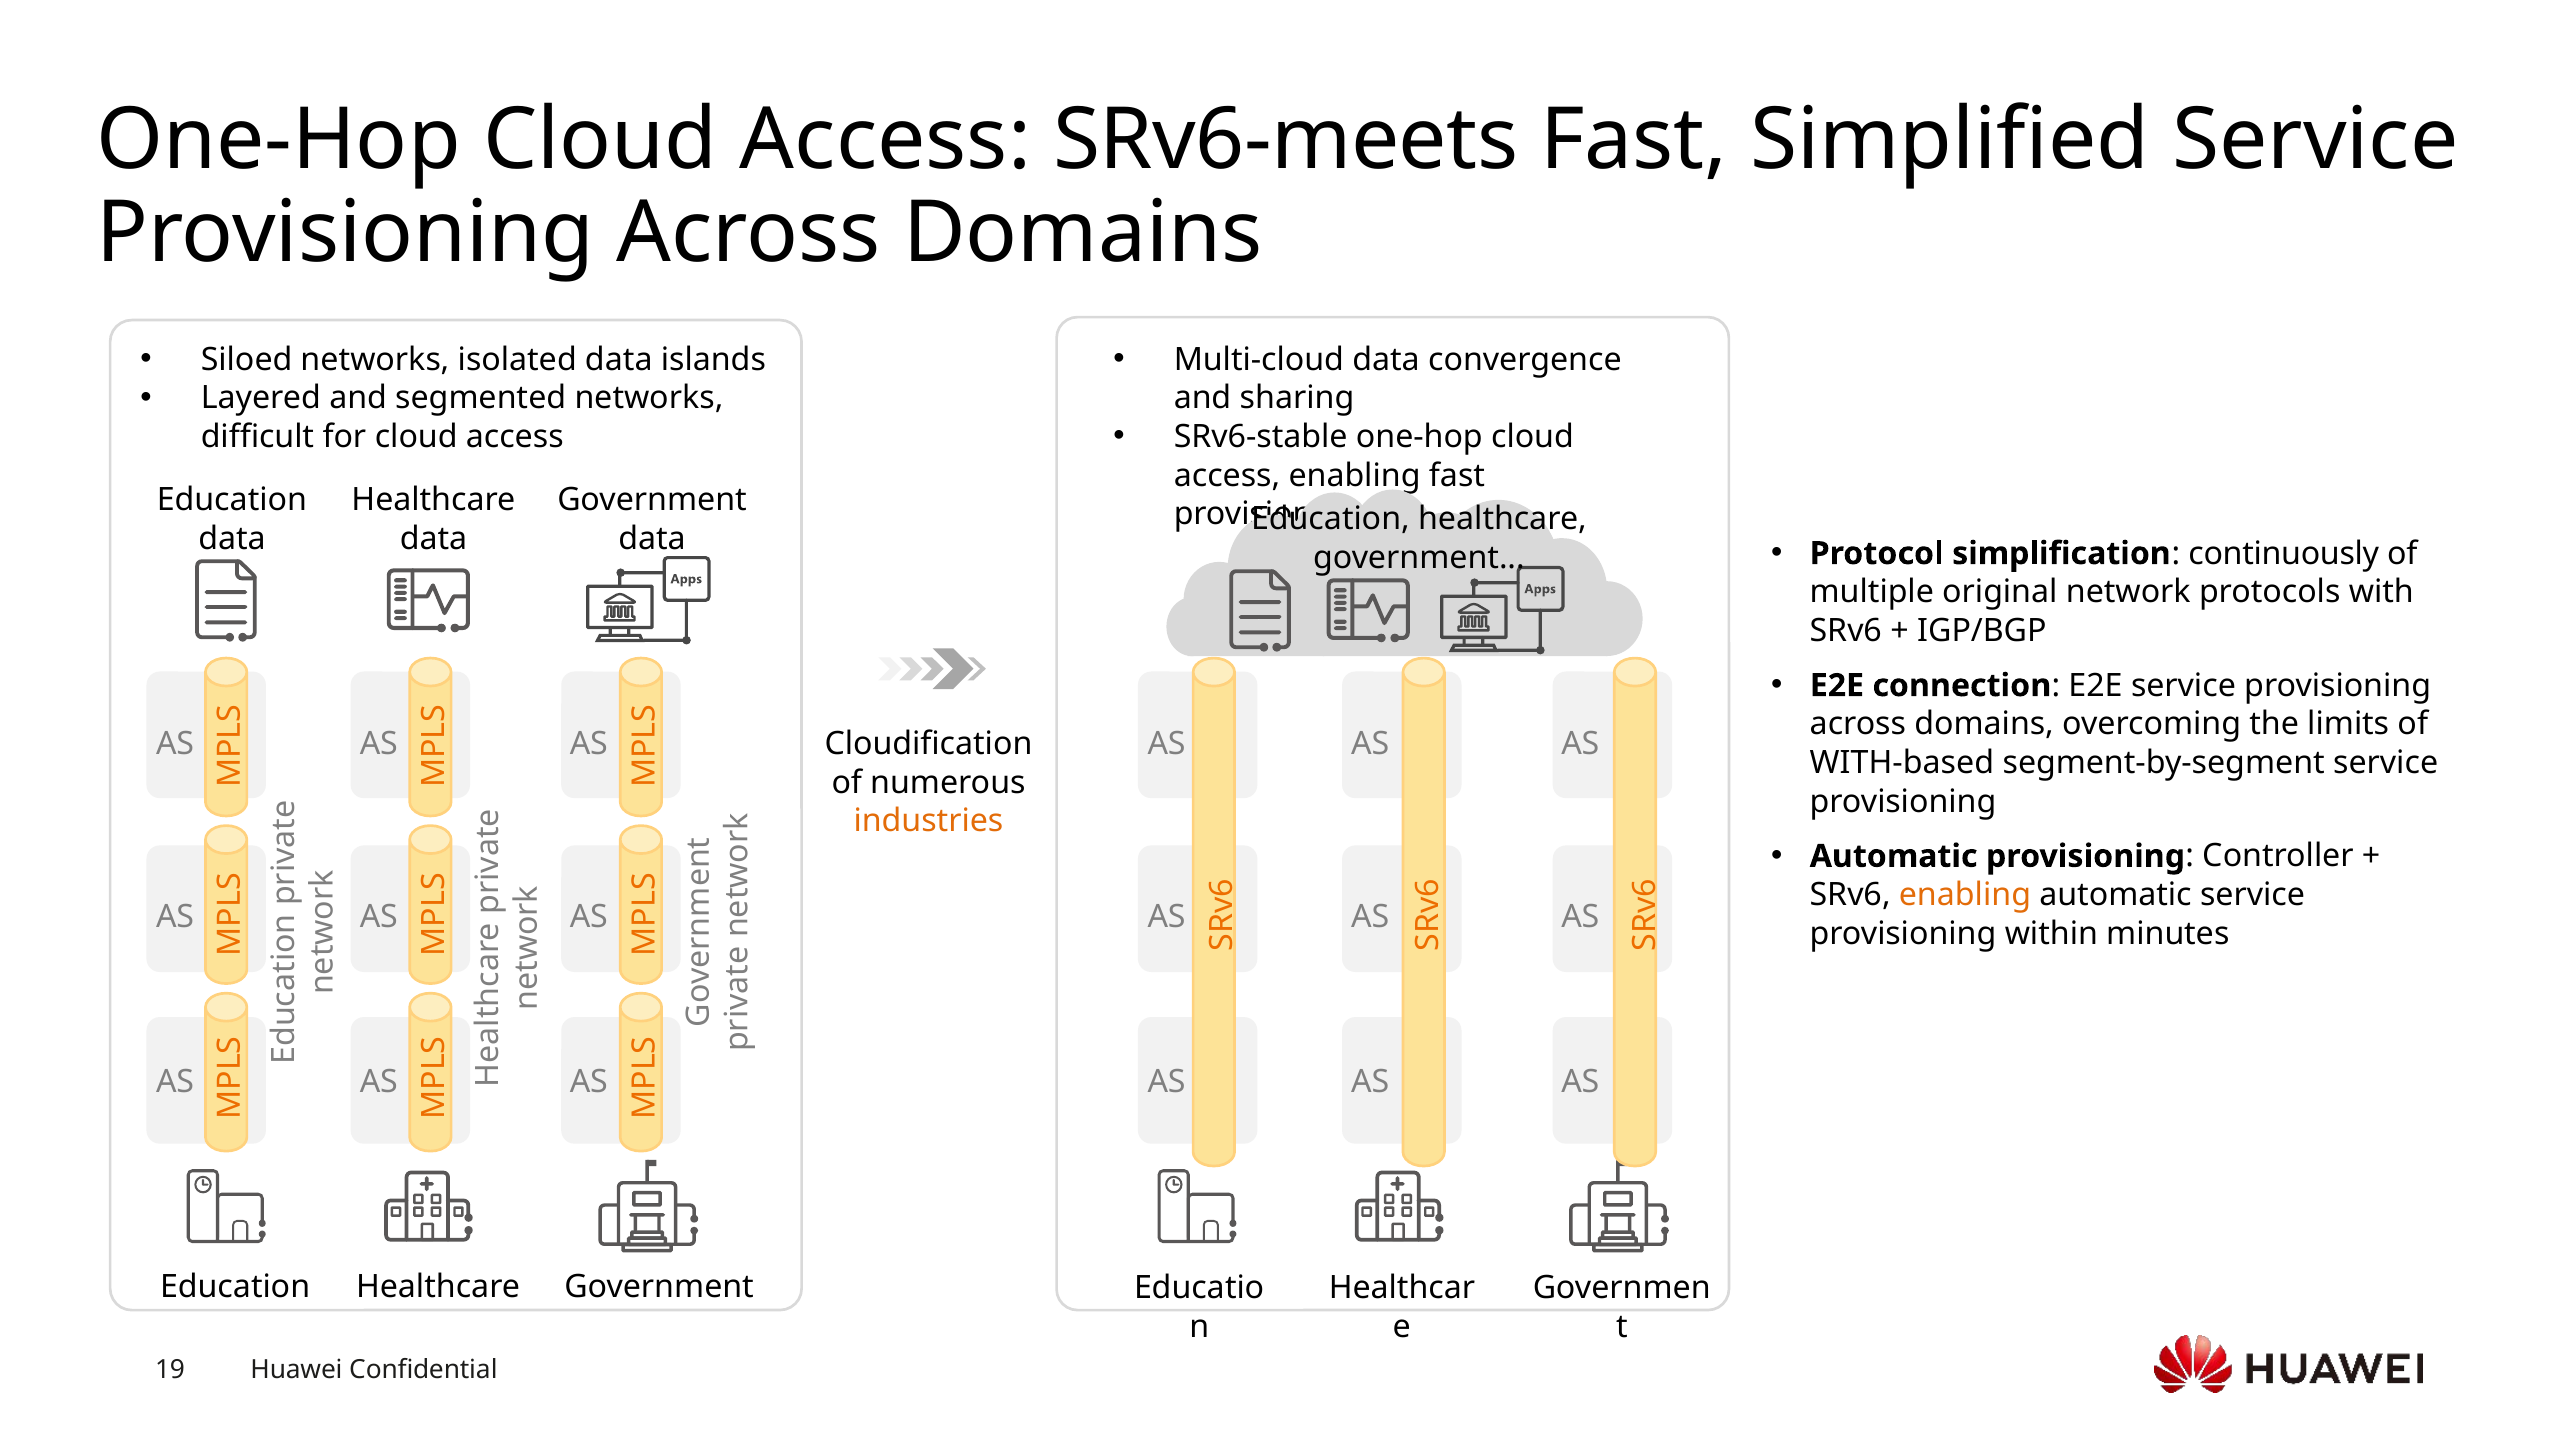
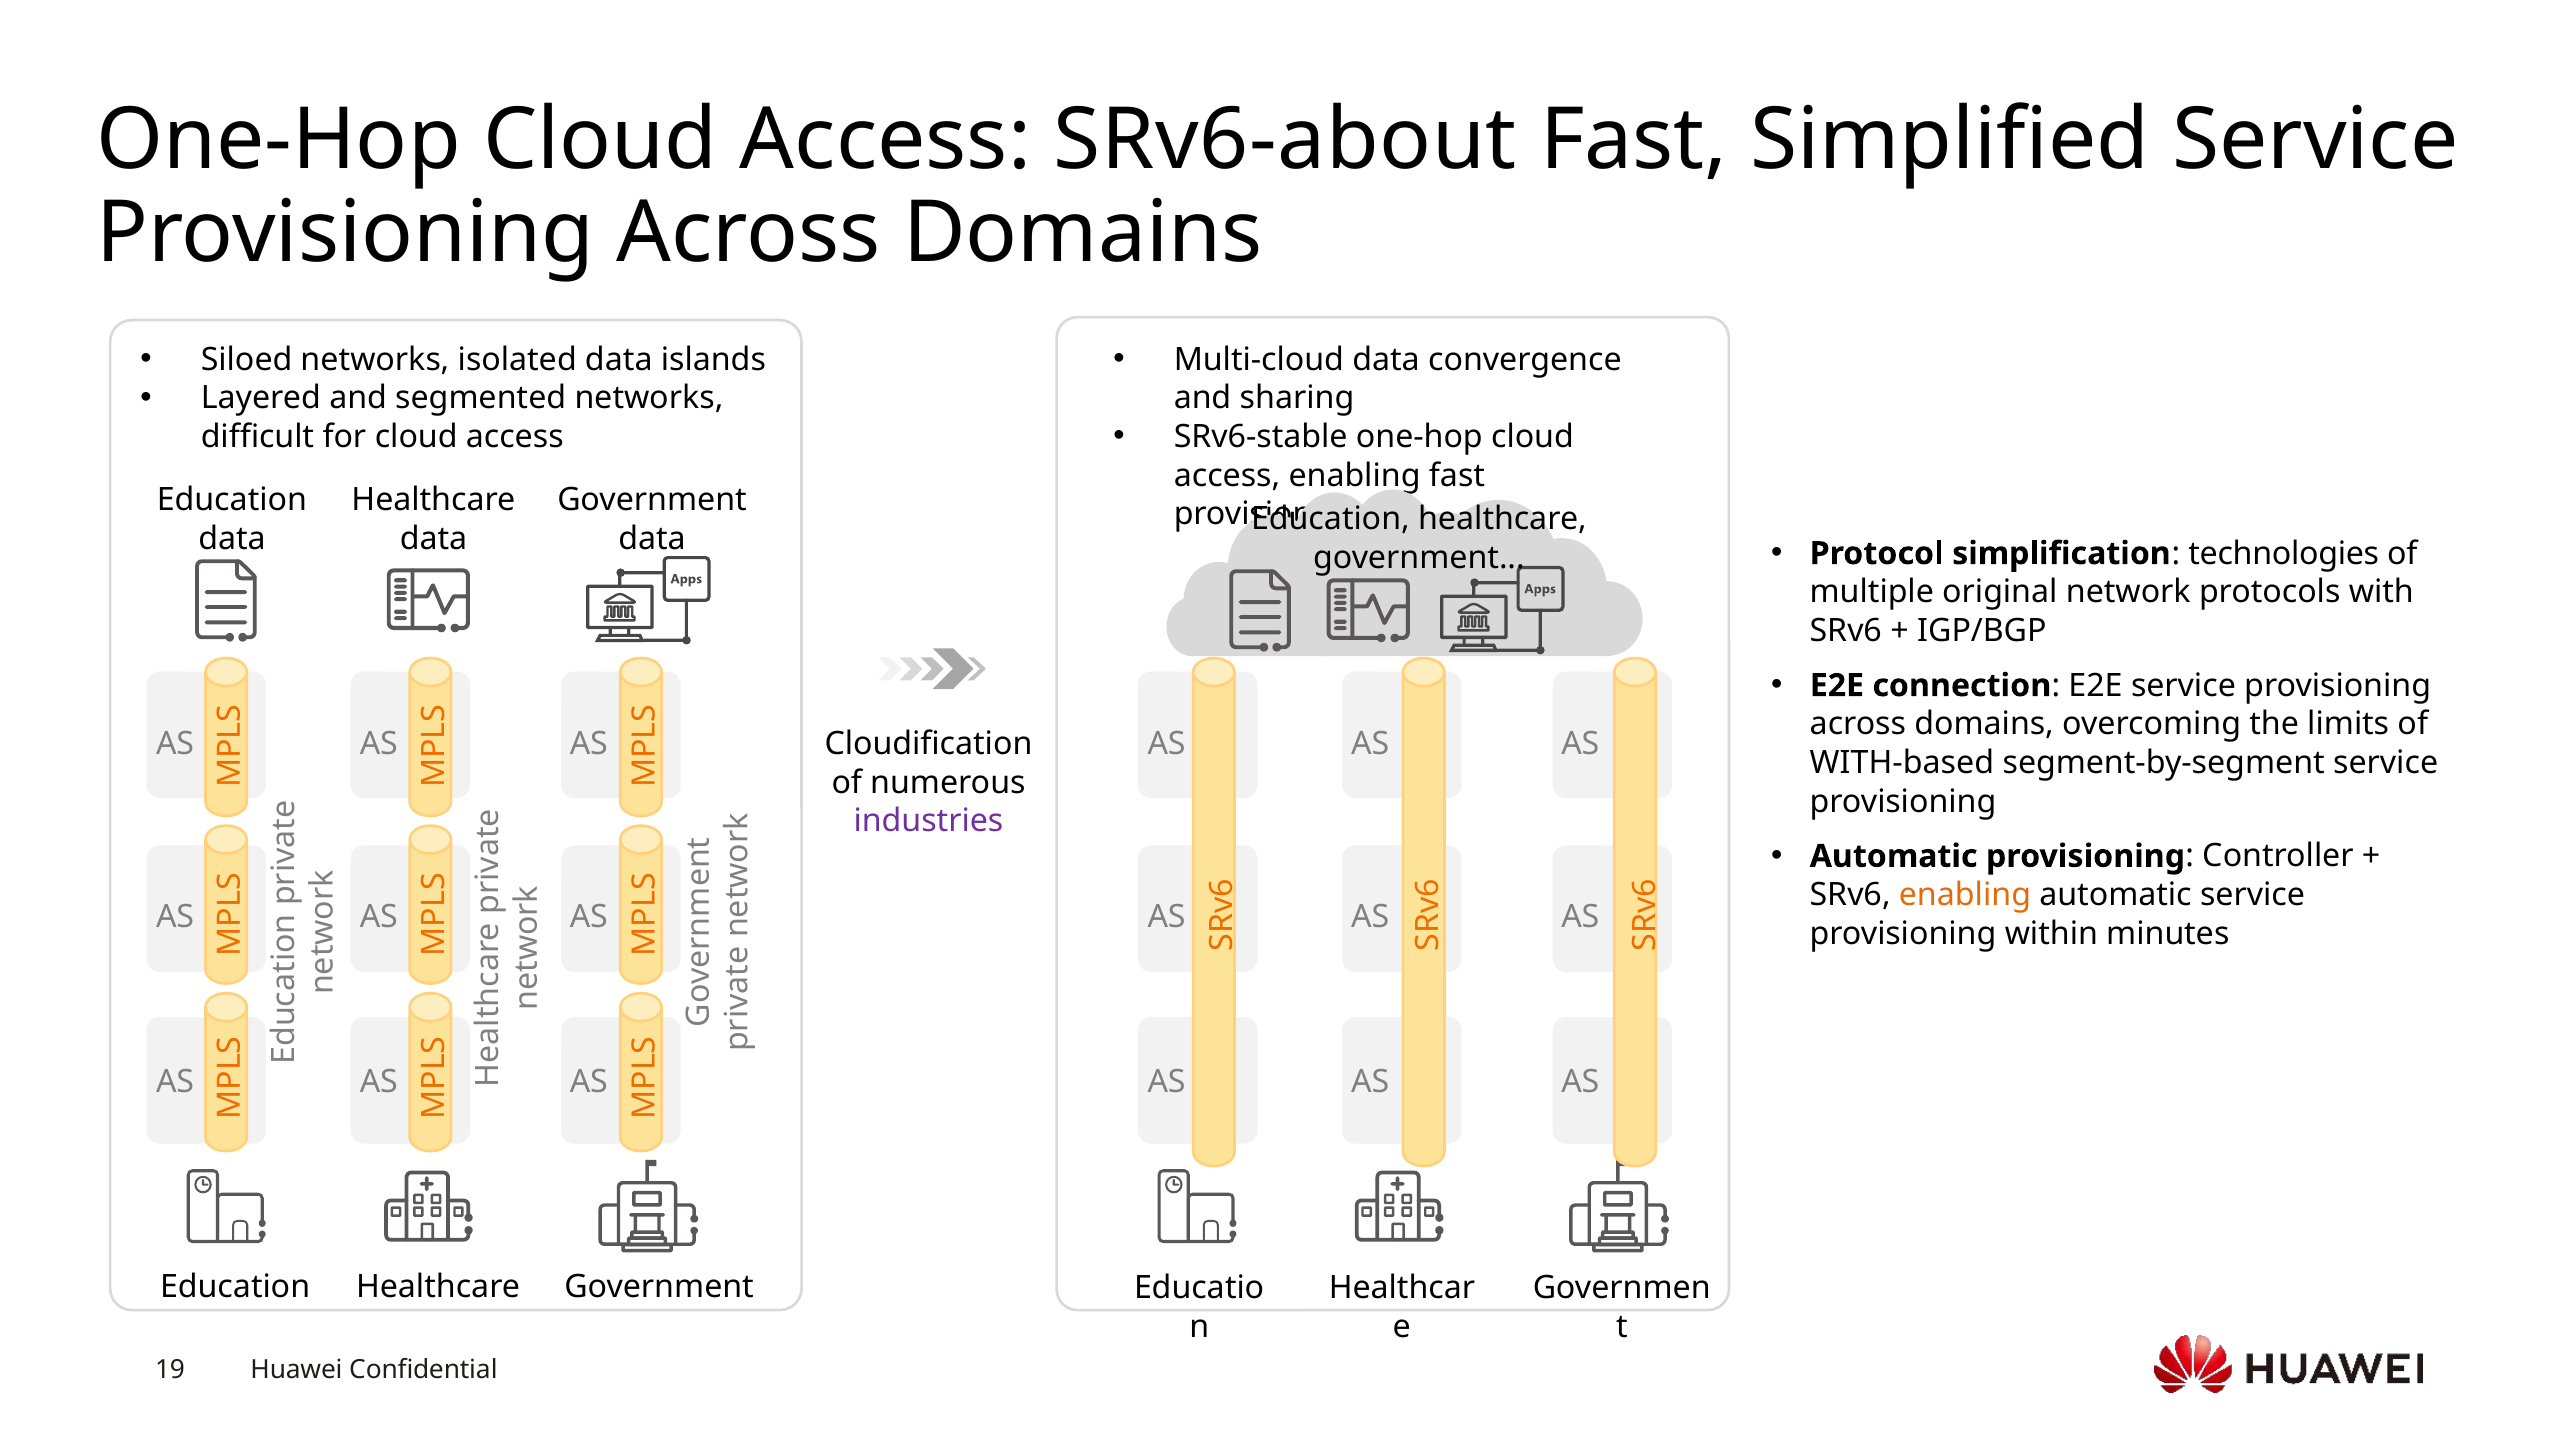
SRv6-meets: SRv6-meets -> SRv6-about
continuously: continuously -> technologies
industries colour: orange -> purple
